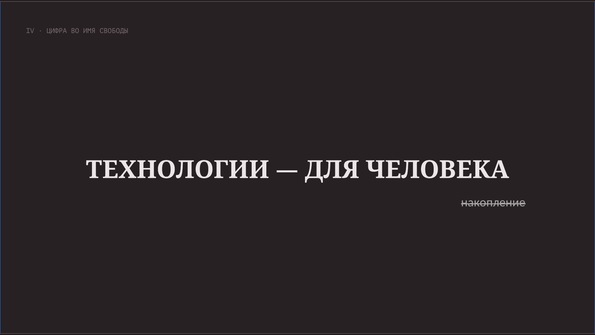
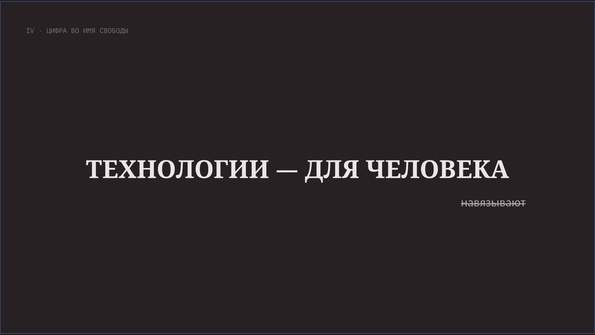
накопление: накопление -> навязывают
